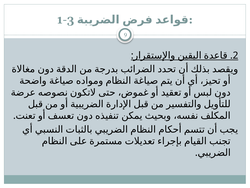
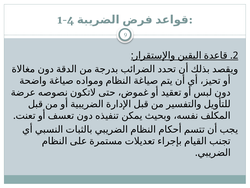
1-3: 1-3 -> 1-4
